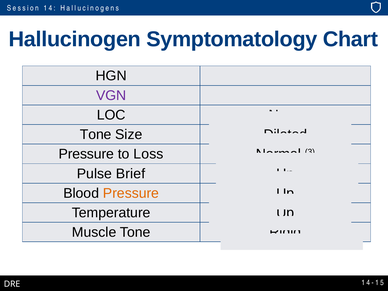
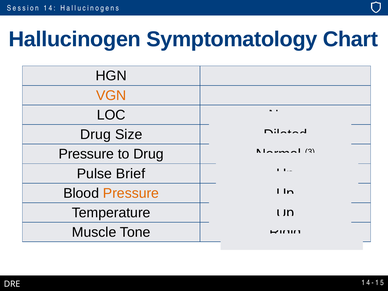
VGN colour: purple -> orange
Tone at (96, 135): Tone -> Drug
to Loss: Loss -> Drug
